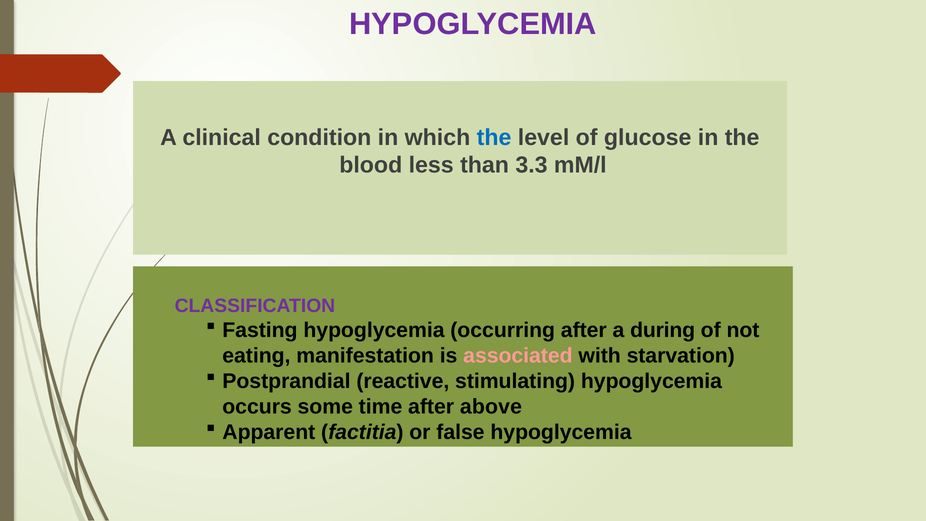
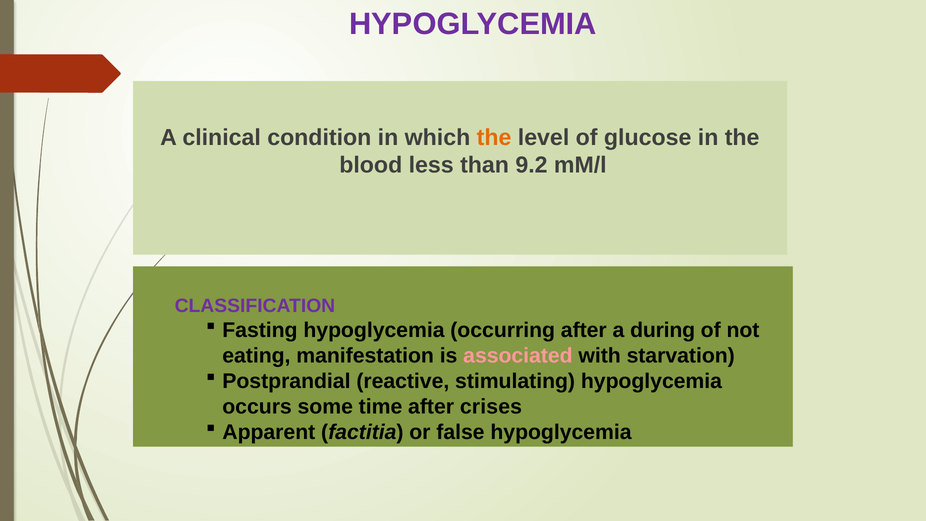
the at (494, 137) colour: blue -> orange
3.3: 3.3 -> 9.2
above: above -> crises
